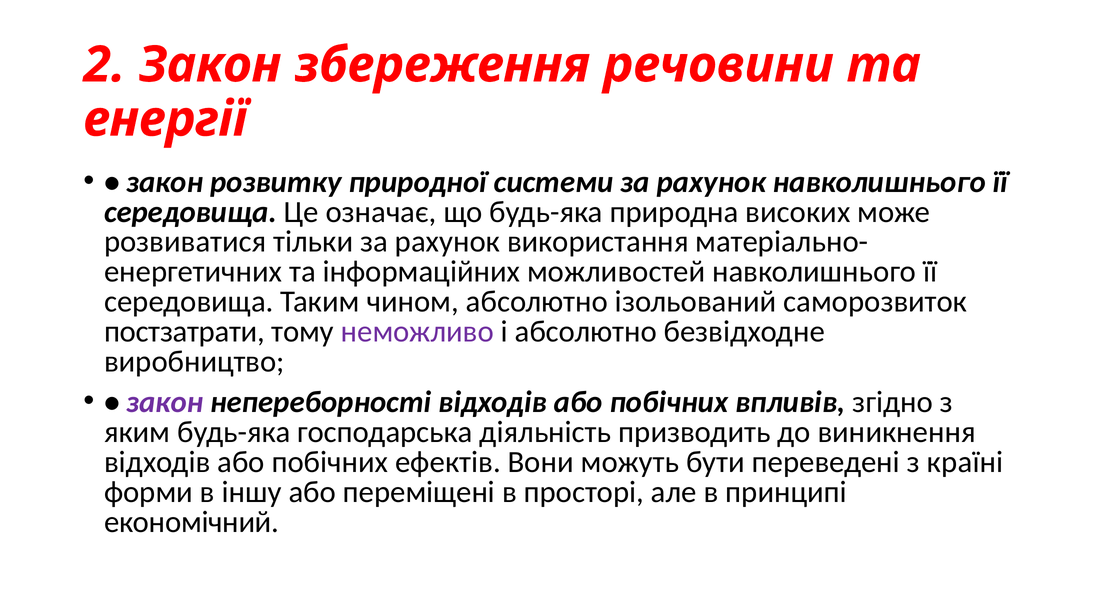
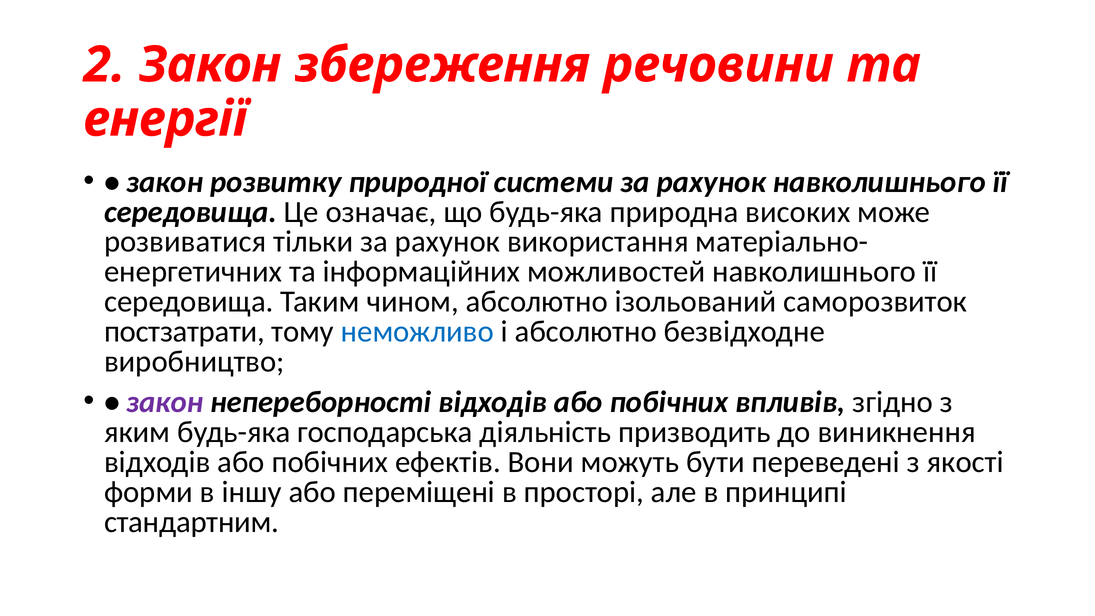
неможливо colour: purple -> blue
країні: країні -> якості
економічний: економічний -> стандартним
